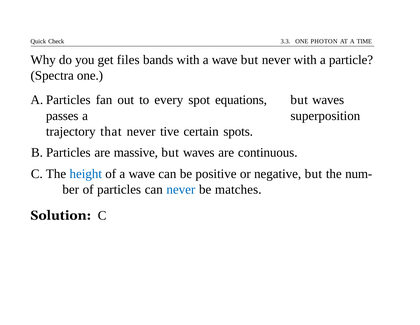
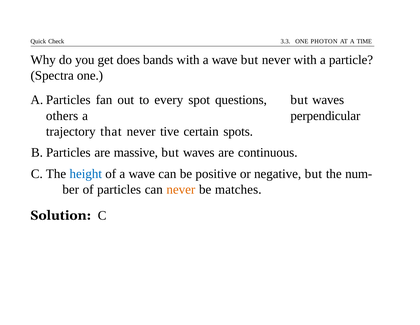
files: files -> does
equations: equations -> questions
passes: passes -> others
superposition: superposition -> perpendicular
never at (181, 189) colour: blue -> orange
